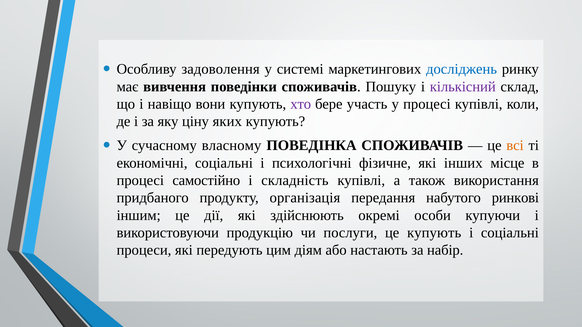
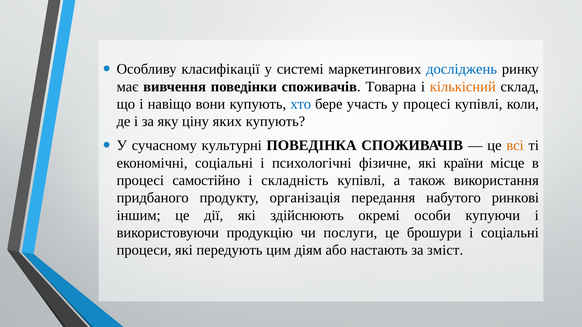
задоволення: задоволення -> класифікації
Пошуку: Пошуку -> Товарна
кількісний colour: purple -> orange
хто colour: purple -> blue
власному: власному -> культурні
інших: інших -> країни
це купують: купують -> брошури
набір: набір -> зміст
